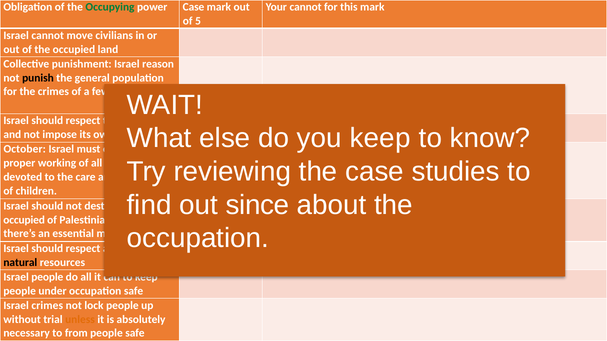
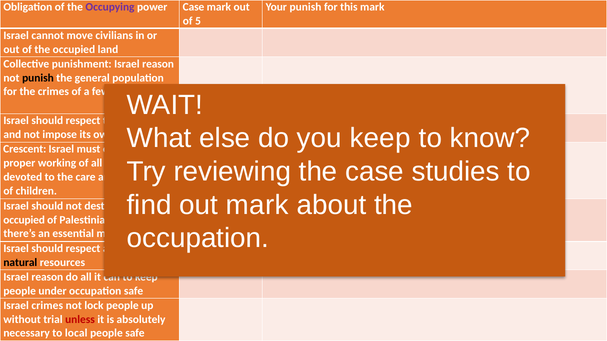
Occupying colour: green -> purple
Your cannot: cannot -> punish
October: October -> Crescent
out since: since -> mark
people at (47, 277): people -> reason
unless at (80, 320) colour: orange -> red
to from: from -> local
